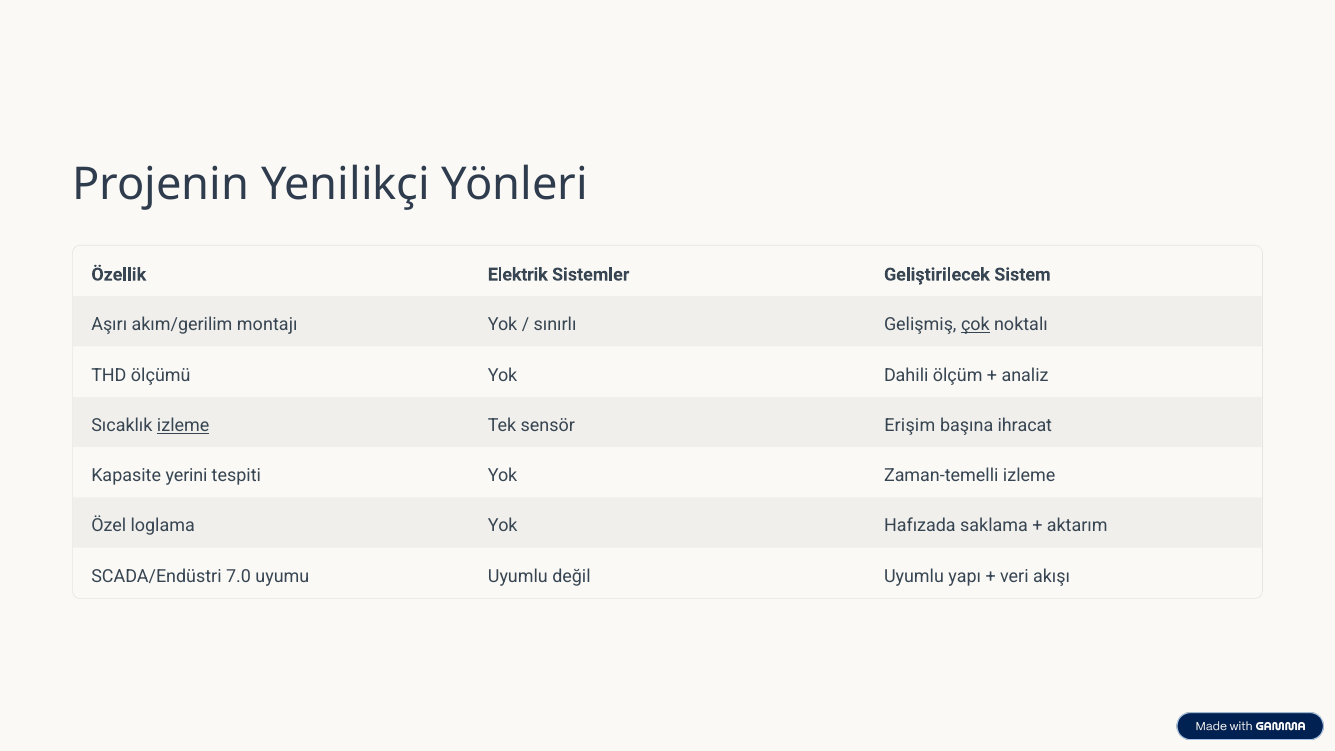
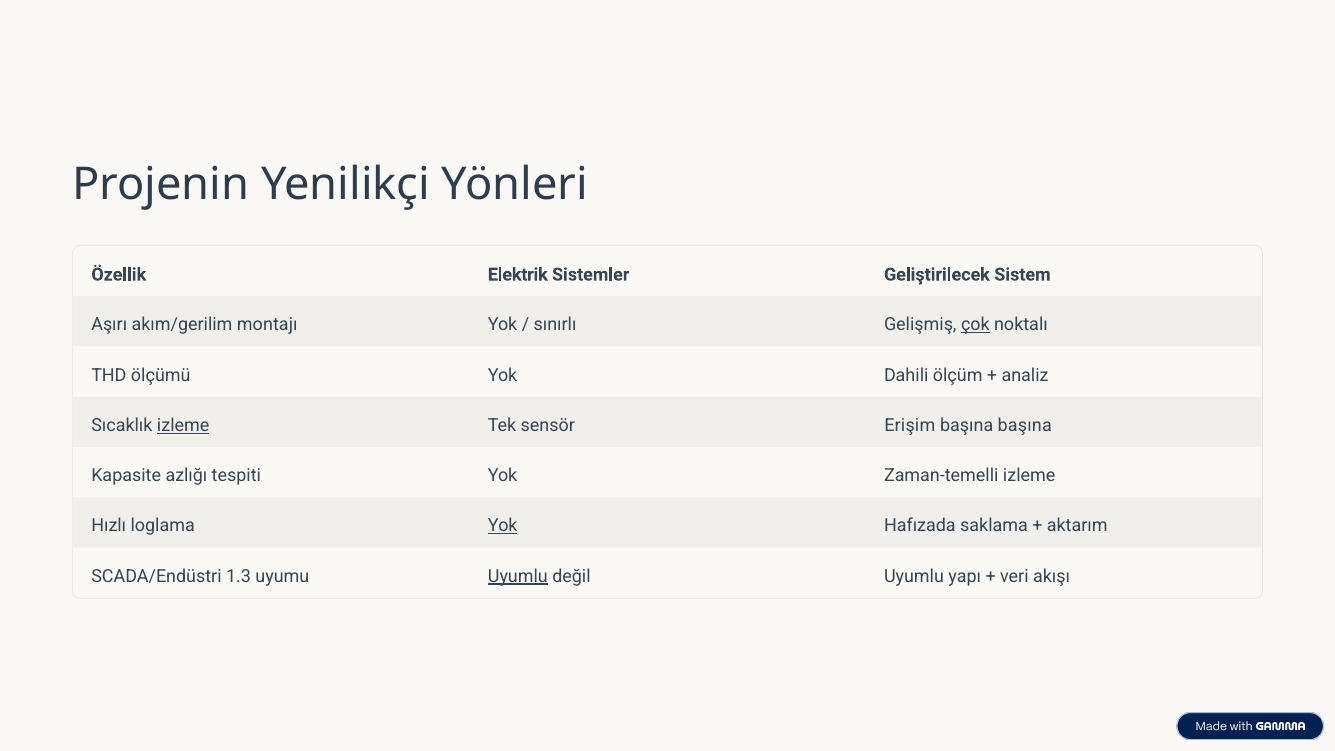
başına ihracat: ihracat -> başına
yerini: yerini -> azlığı
Özel: Özel -> Hızlı
Yok at (503, 526) underline: none -> present
7.0: 7.0 -> 1.3
Uyumlu at (518, 576) underline: none -> present
